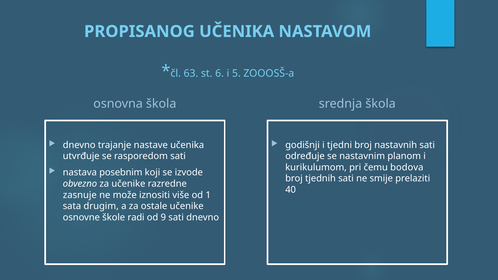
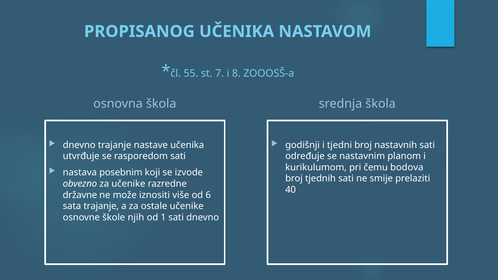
63: 63 -> 55
6: 6 -> 7
5: 5 -> 8
zasnuje: zasnuje -> državne
1: 1 -> 6
sata drugim: drugim -> trajanje
radi: radi -> njih
9: 9 -> 1
